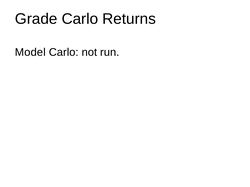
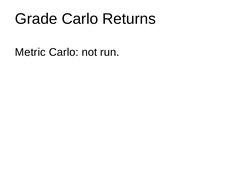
Model: Model -> Metric
